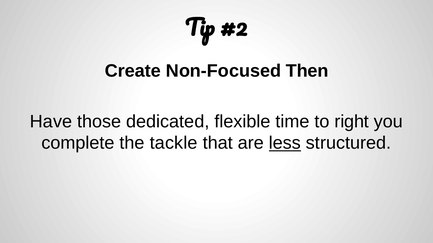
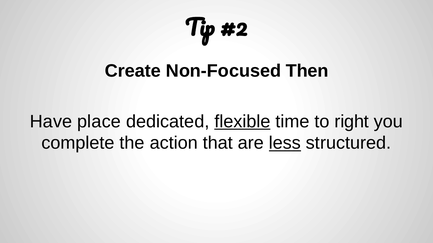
those: those -> place
flexible underline: none -> present
tackle: tackle -> action
